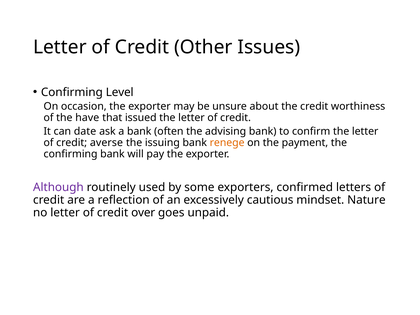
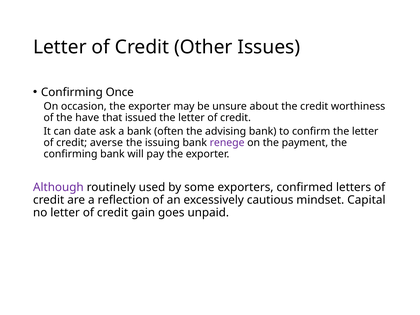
Level: Level -> Once
renege colour: orange -> purple
Nature: Nature -> Capital
over: over -> gain
